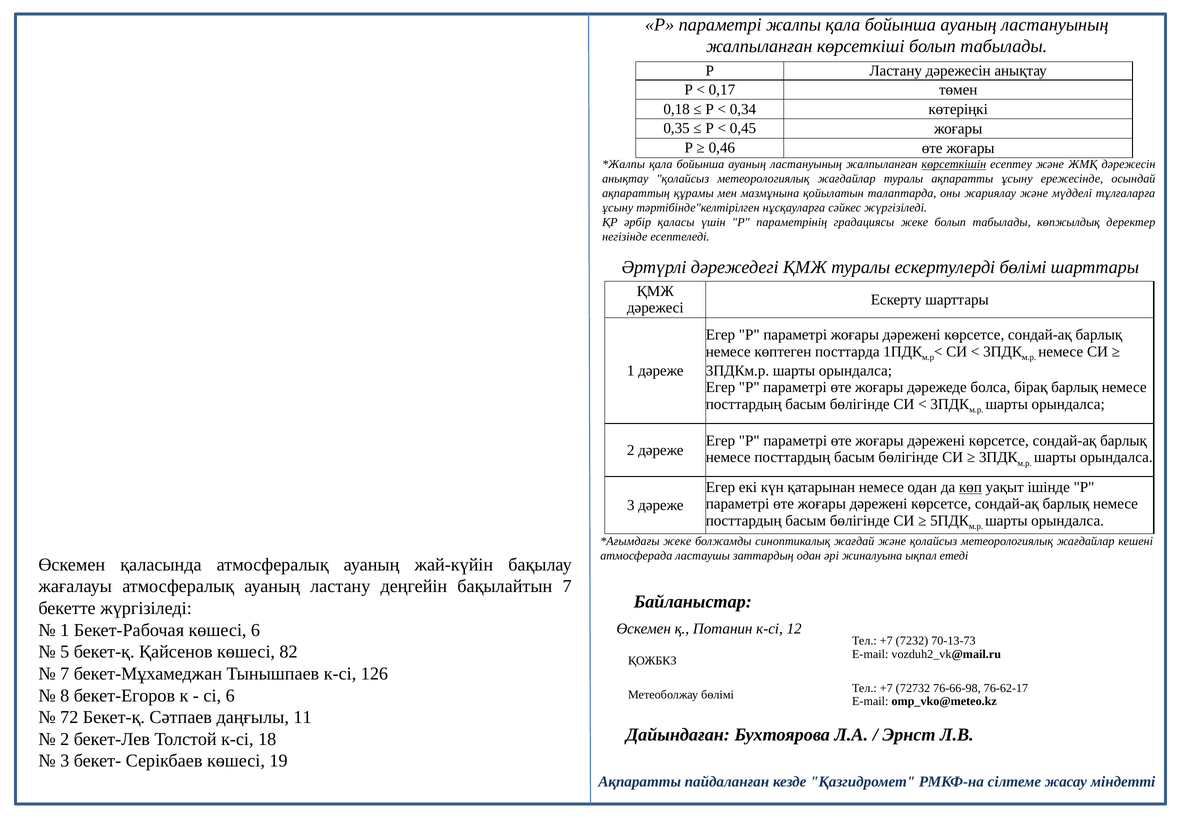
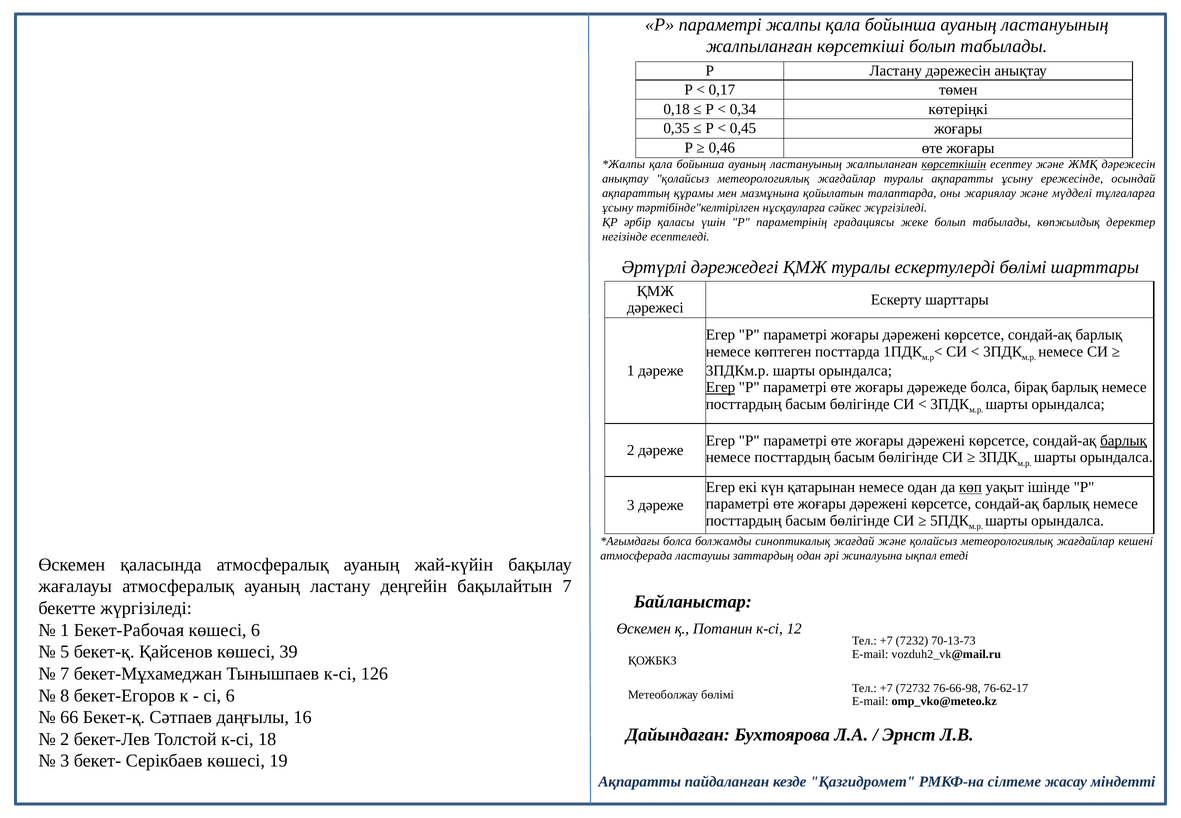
Егер at (721, 387) underline: none -> present
барлық at (1124, 440) underline: none -> present
жеке at (677, 541): жеке -> болса
82: 82 -> 39
72: 72 -> 66
11: 11 -> 16
